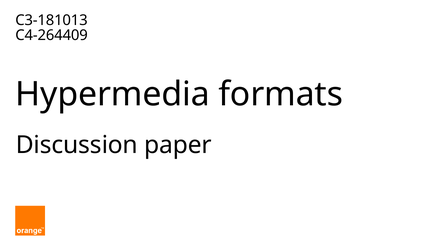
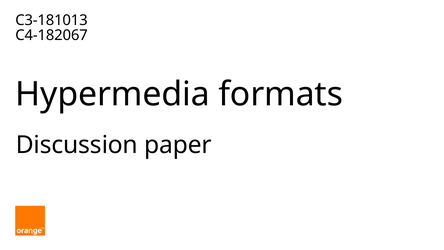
C4-264409: C4-264409 -> C4-182067
